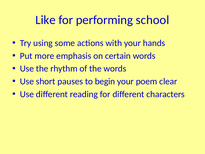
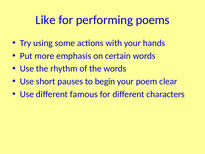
school: school -> poems
reading: reading -> famous
